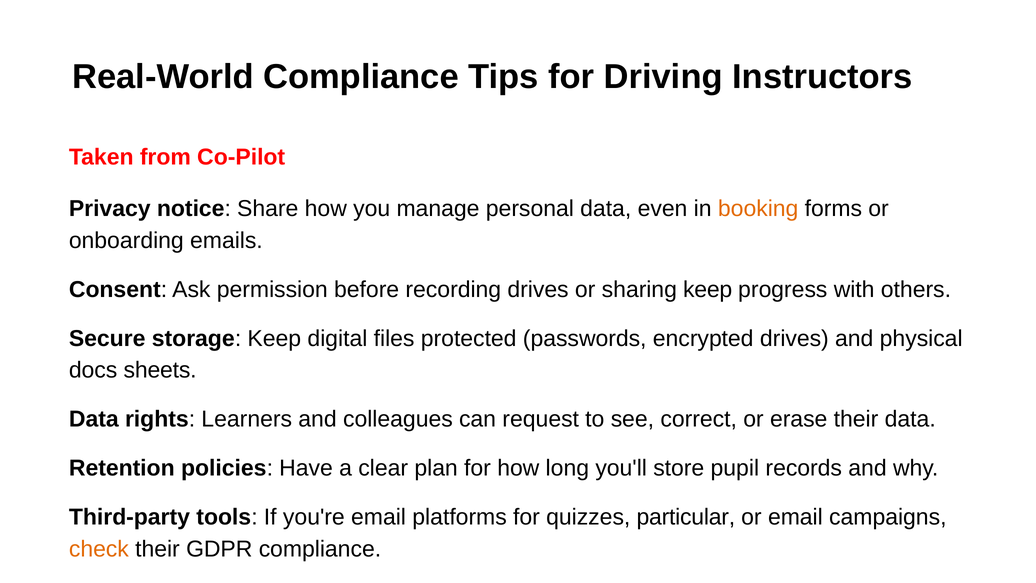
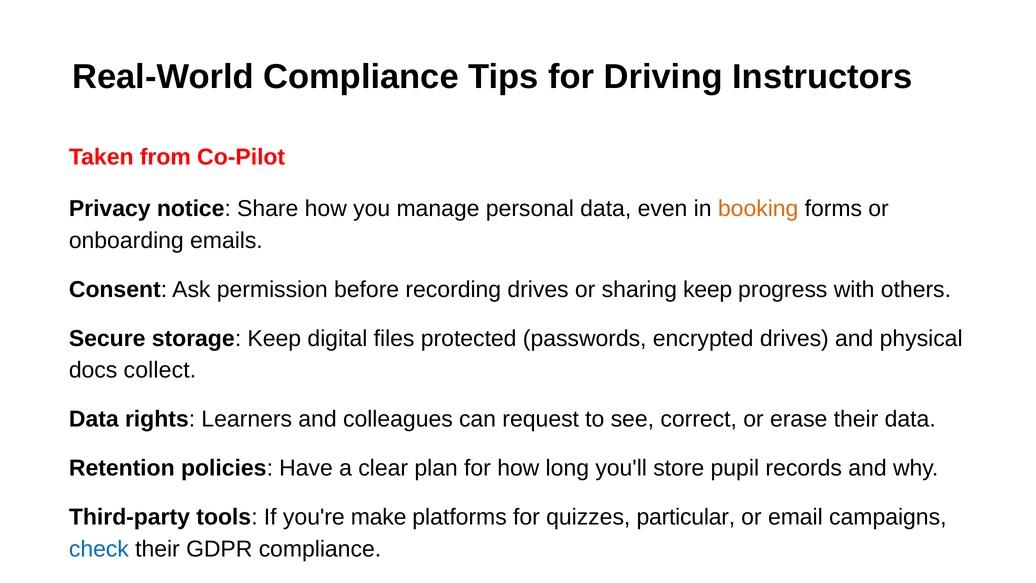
sheets: sheets -> collect
you're email: email -> make
check colour: orange -> blue
